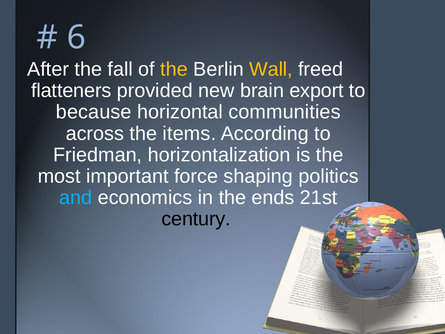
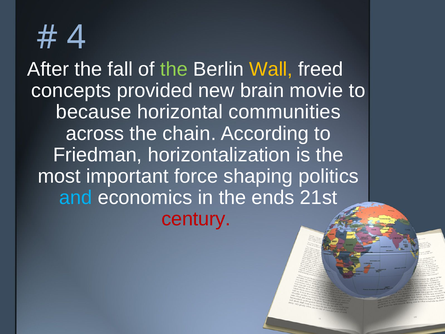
6: 6 -> 4
the at (174, 69) colour: yellow -> light green
flatteners: flatteners -> concepts
export: export -> movie
items: items -> chain
century colour: black -> red
